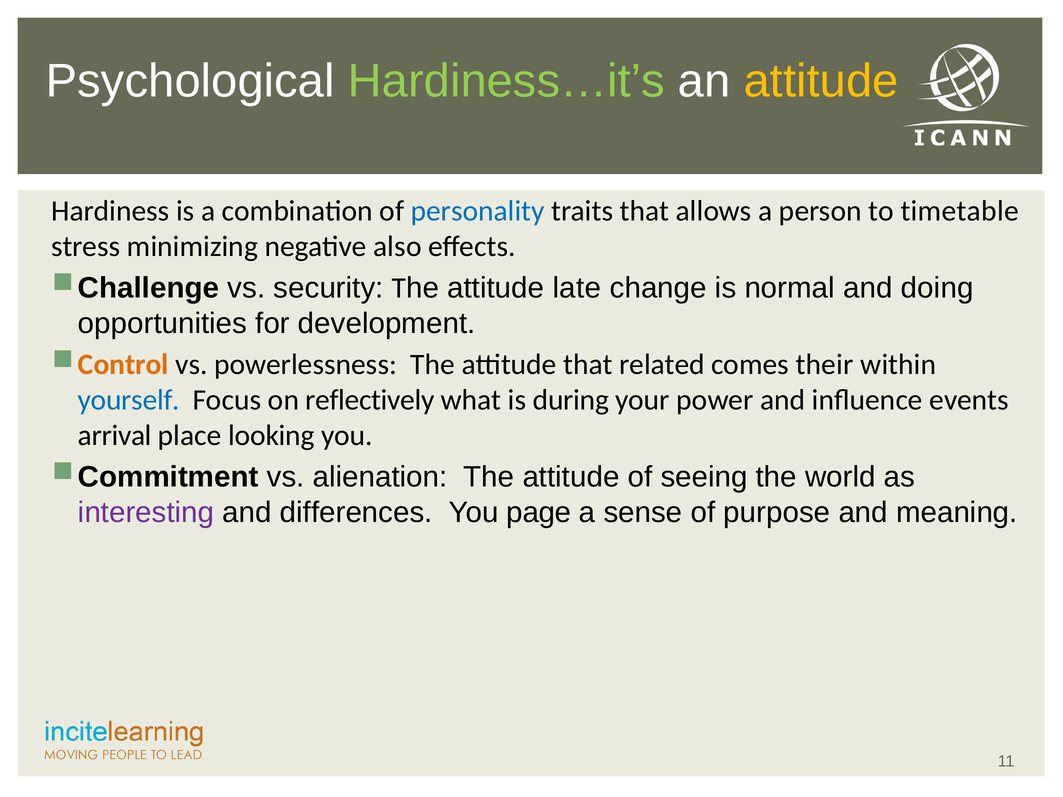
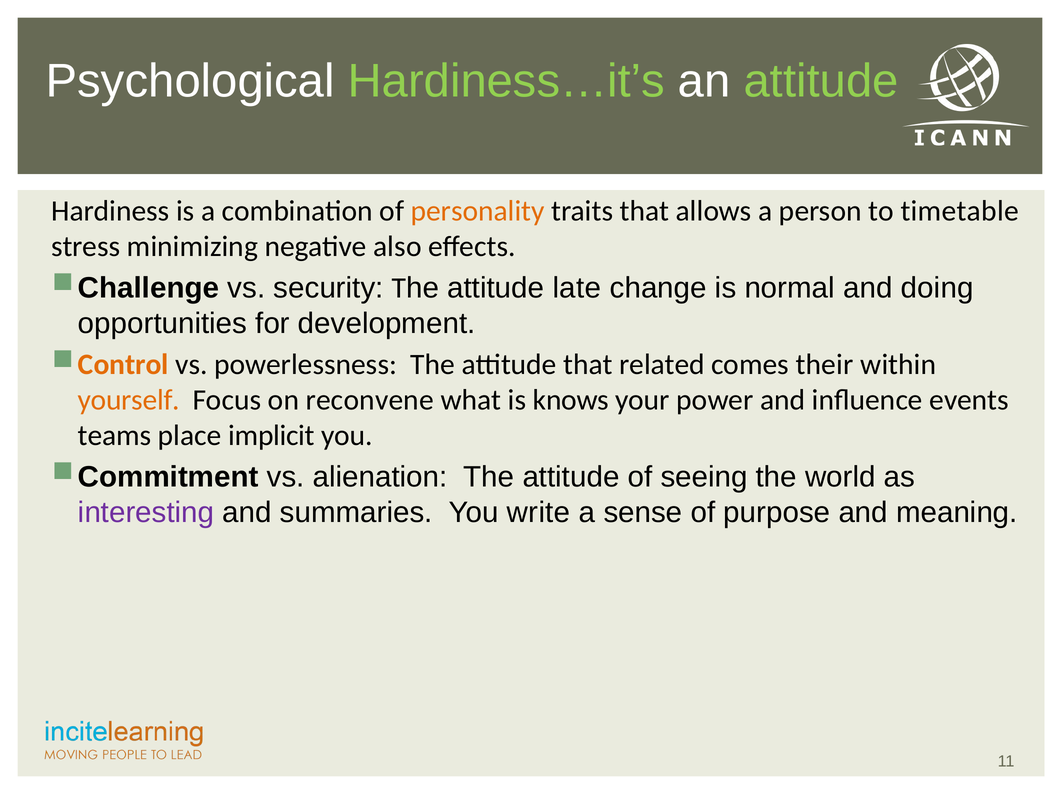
attitude at (821, 81) colour: yellow -> light green
personality colour: blue -> orange
yourself colour: blue -> orange
reflectively: reflectively -> reconvene
during: during -> knows
arrival: arrival -> teams
looking: looking -> implicit
differences: differences -> summaries
page: page -> write
